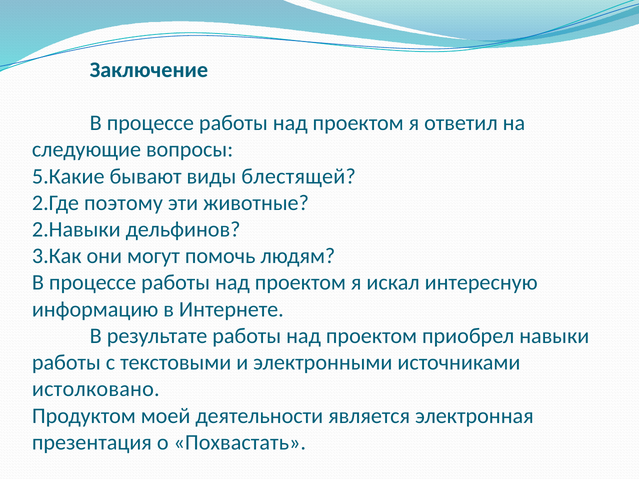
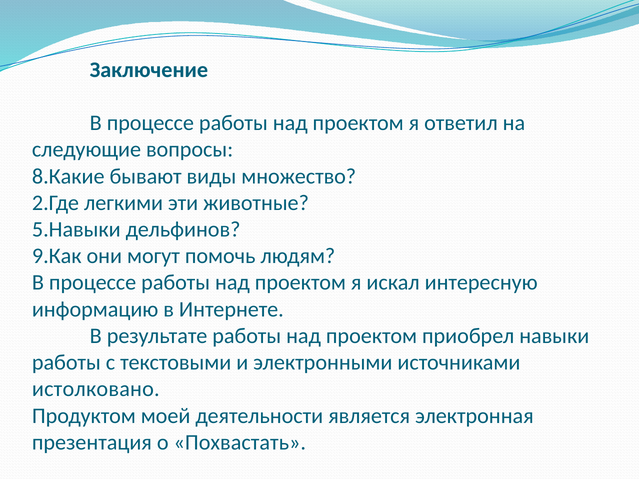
5.Какие: 5.Какие -> 8.Какие
блестящей: блестящей -> множество
поэтому: поэтому -> легкими
2.Навыки: 2.Навыки -> 5.Навыки
3.Как: 3.Как -> 9.Как
